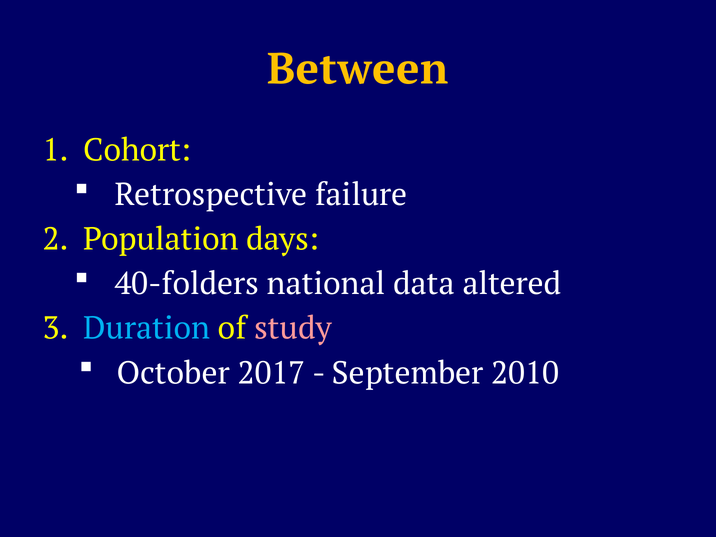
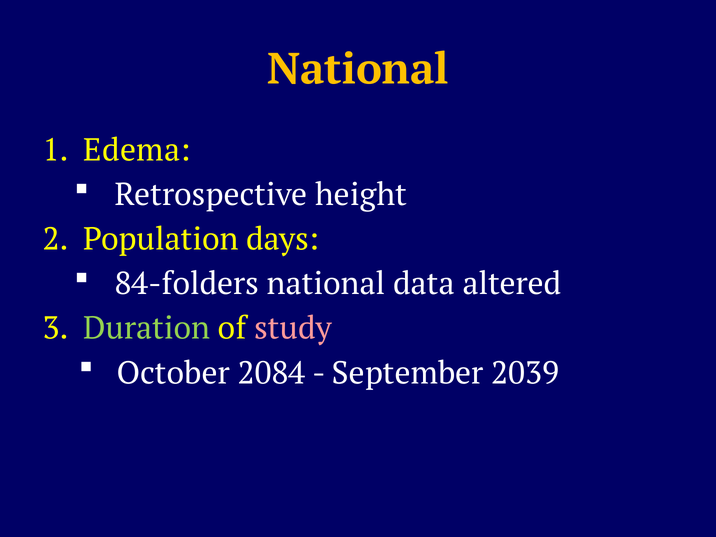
Between at (358, 69): Between -> National
Cohort: Cohort -> Edema
failure: failure -> height
40-folders: 40-folders -> 84-folders
Duration colour: light blue -> light green
2017: 2017 -> 2084
2010: 2010 -> 2039
